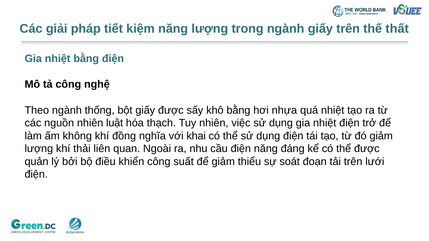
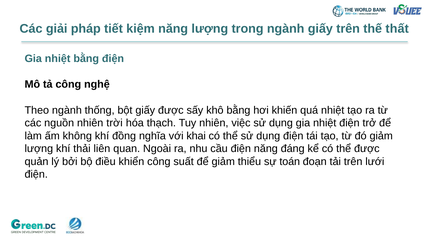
nhựa: nhựa -> khiến
luật: luật -> trời
soát: soát -> toán
